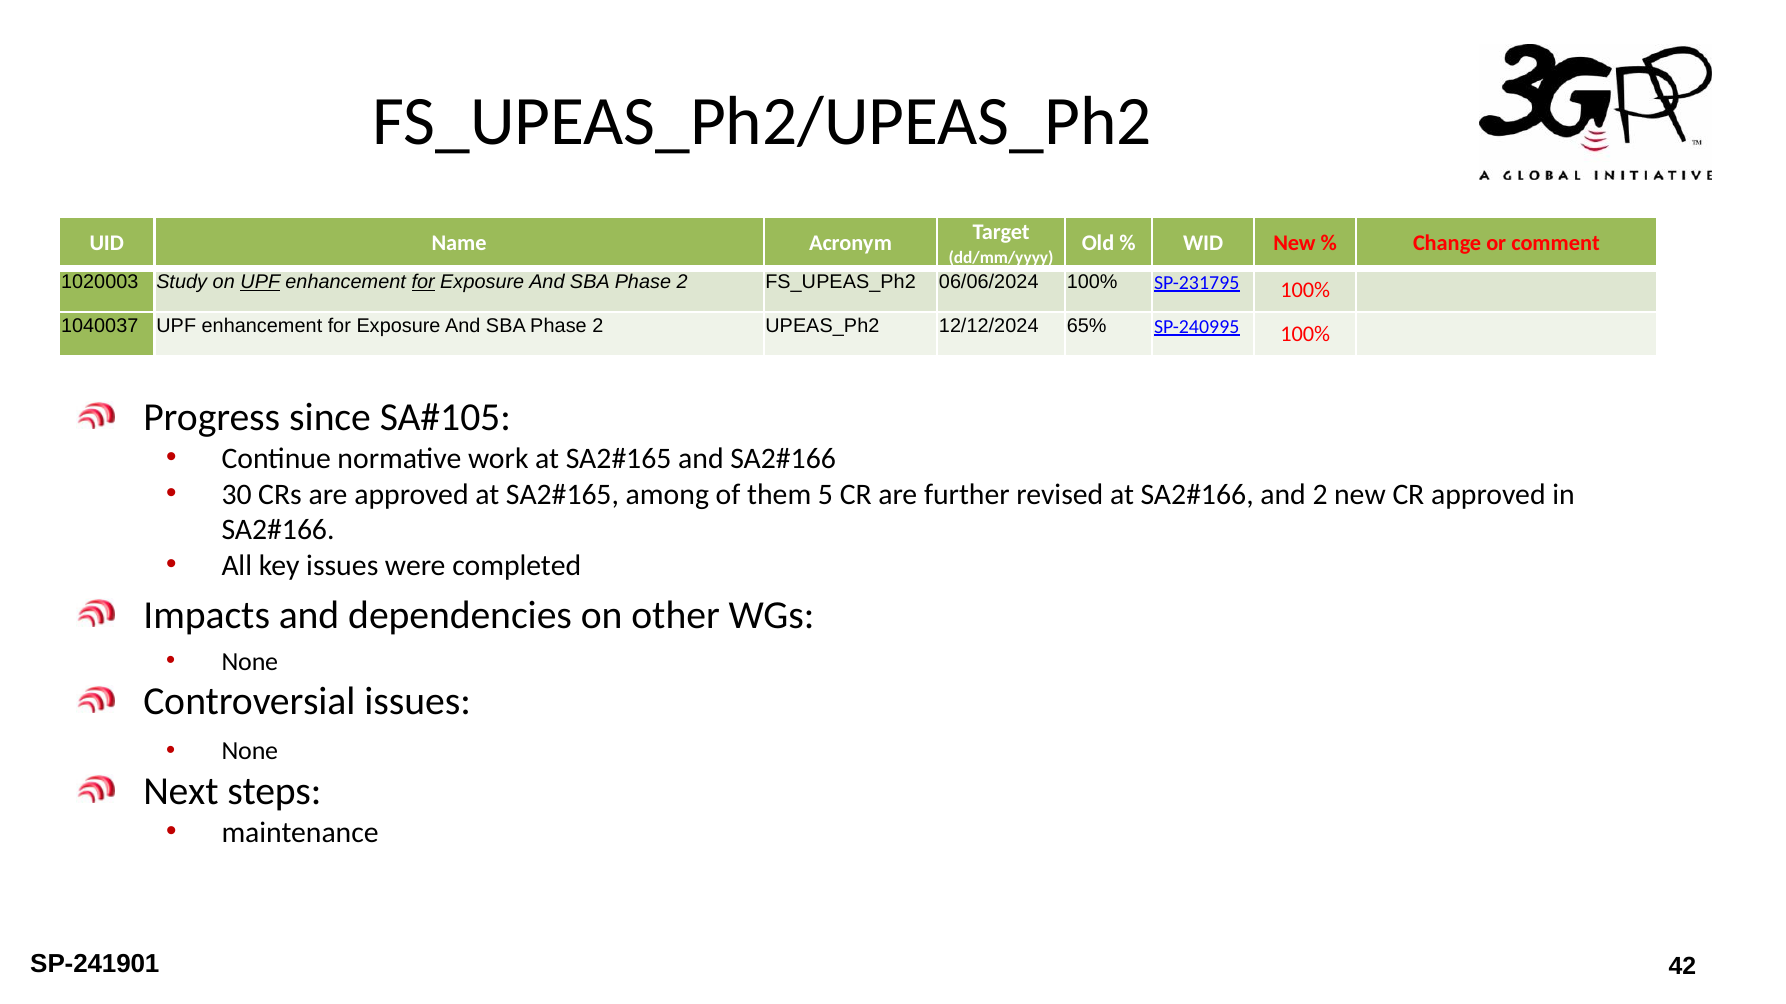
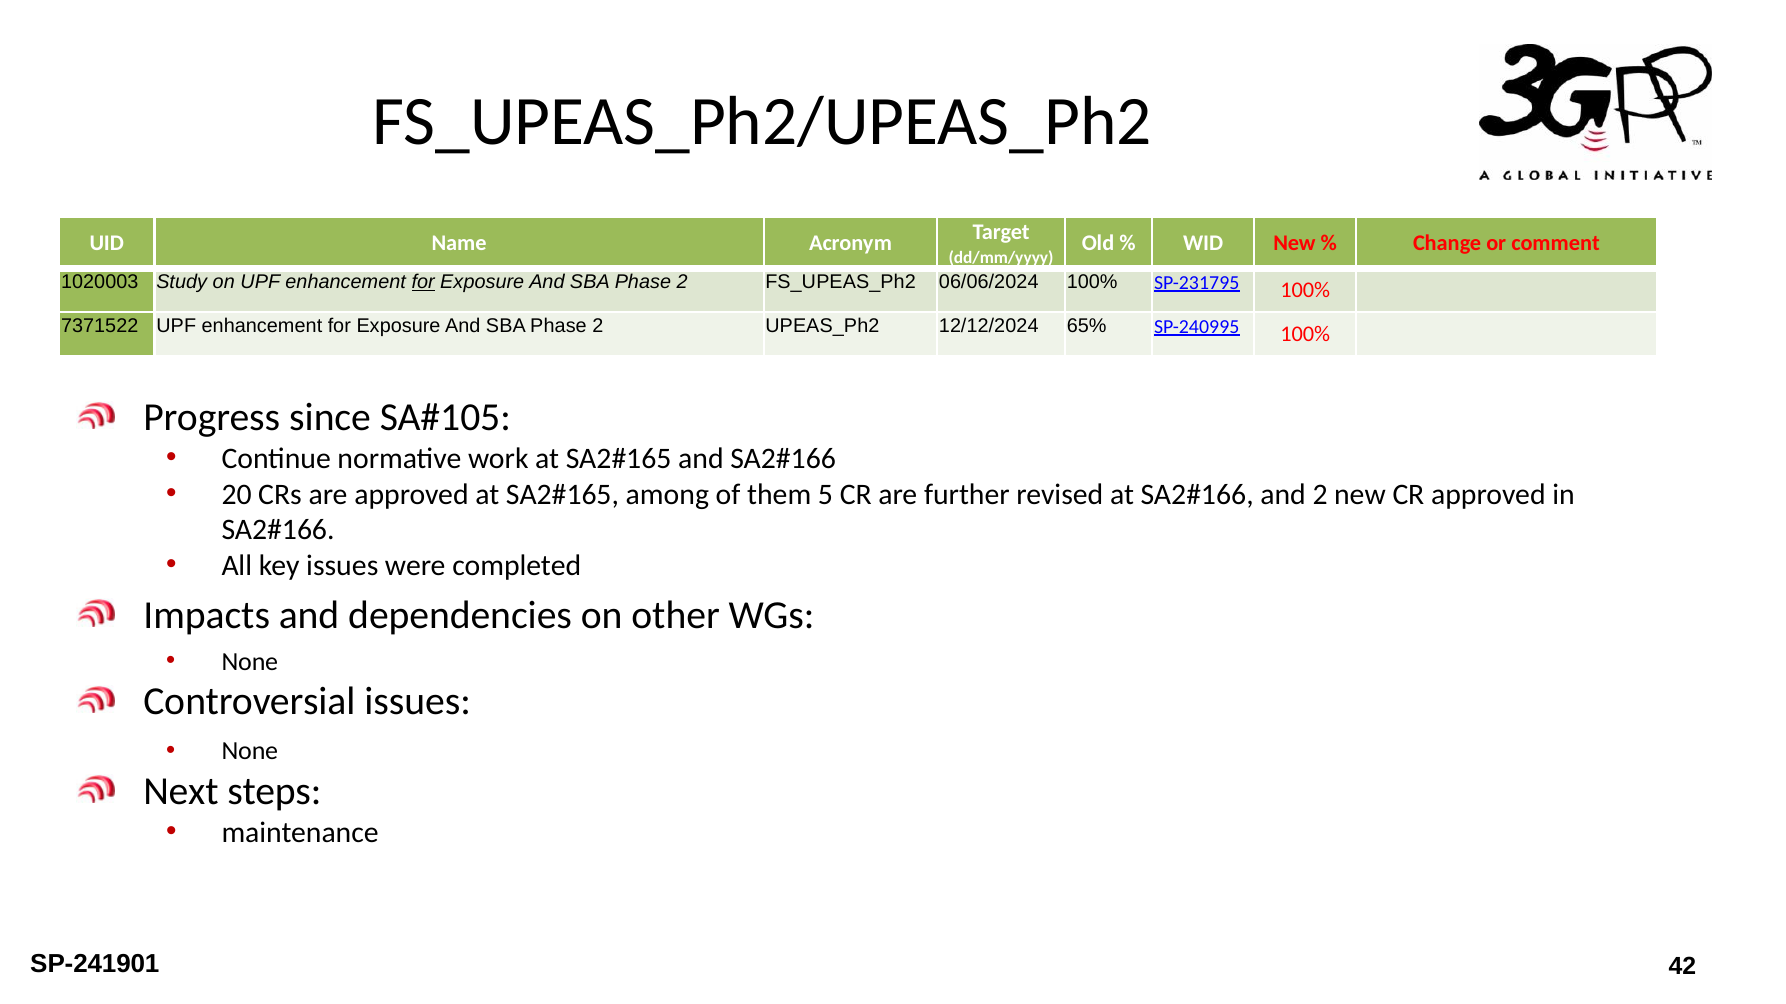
UPF at (260, 282) underline: present -> none
1040037: 1040037 -> 7371522
30: 30 -> 20
